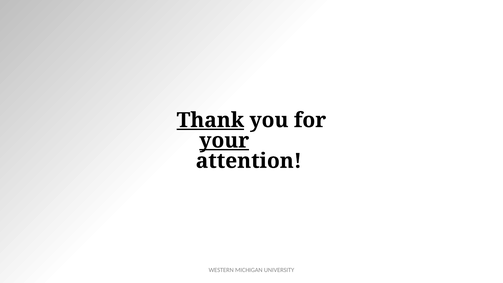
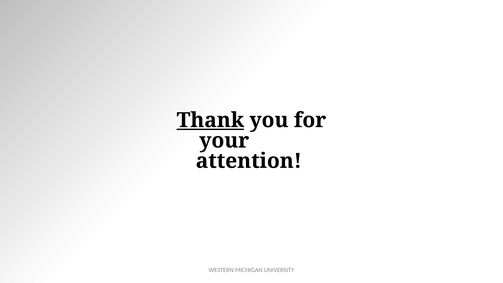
your underline: present -> none
